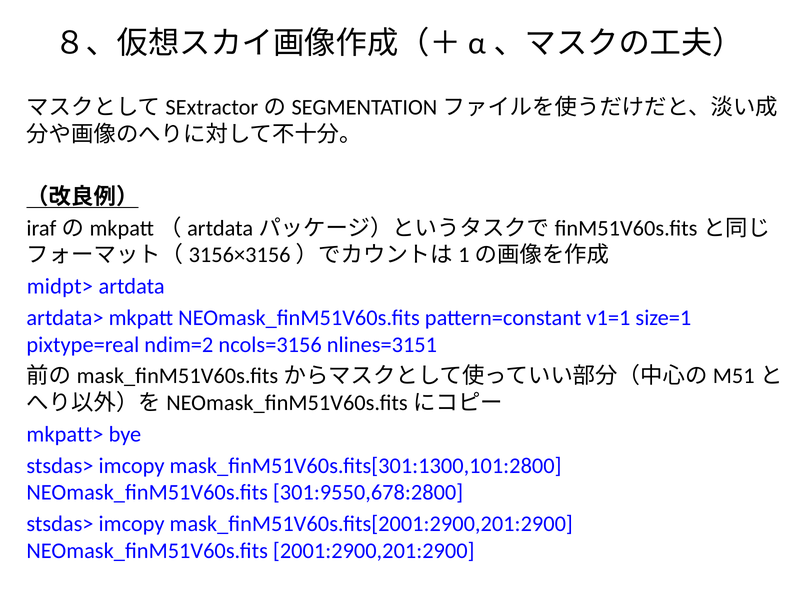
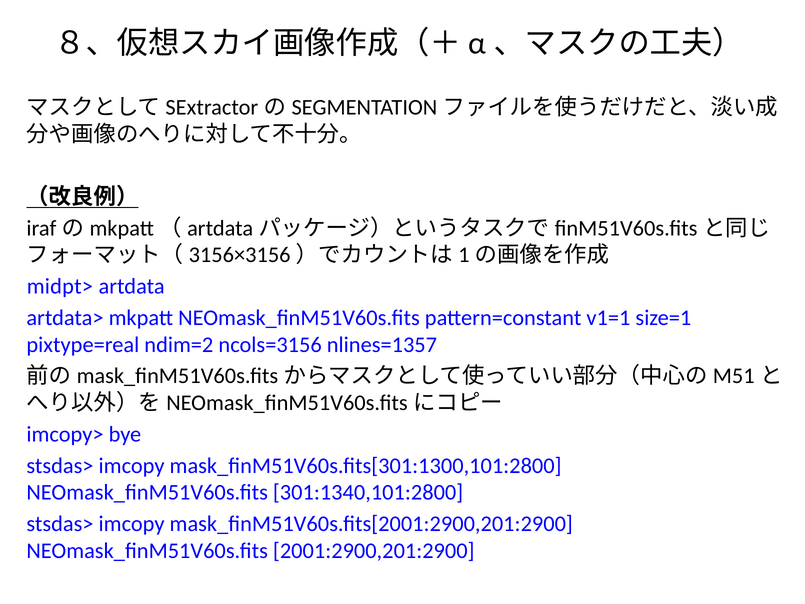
nlines=3151: nlines=3151 -> nlines=1357
mkpatt>: mkpatt> -> imcopy>
301:9550,678:2800: 301:9550,678:2800 -> 301:1340,101:2800
